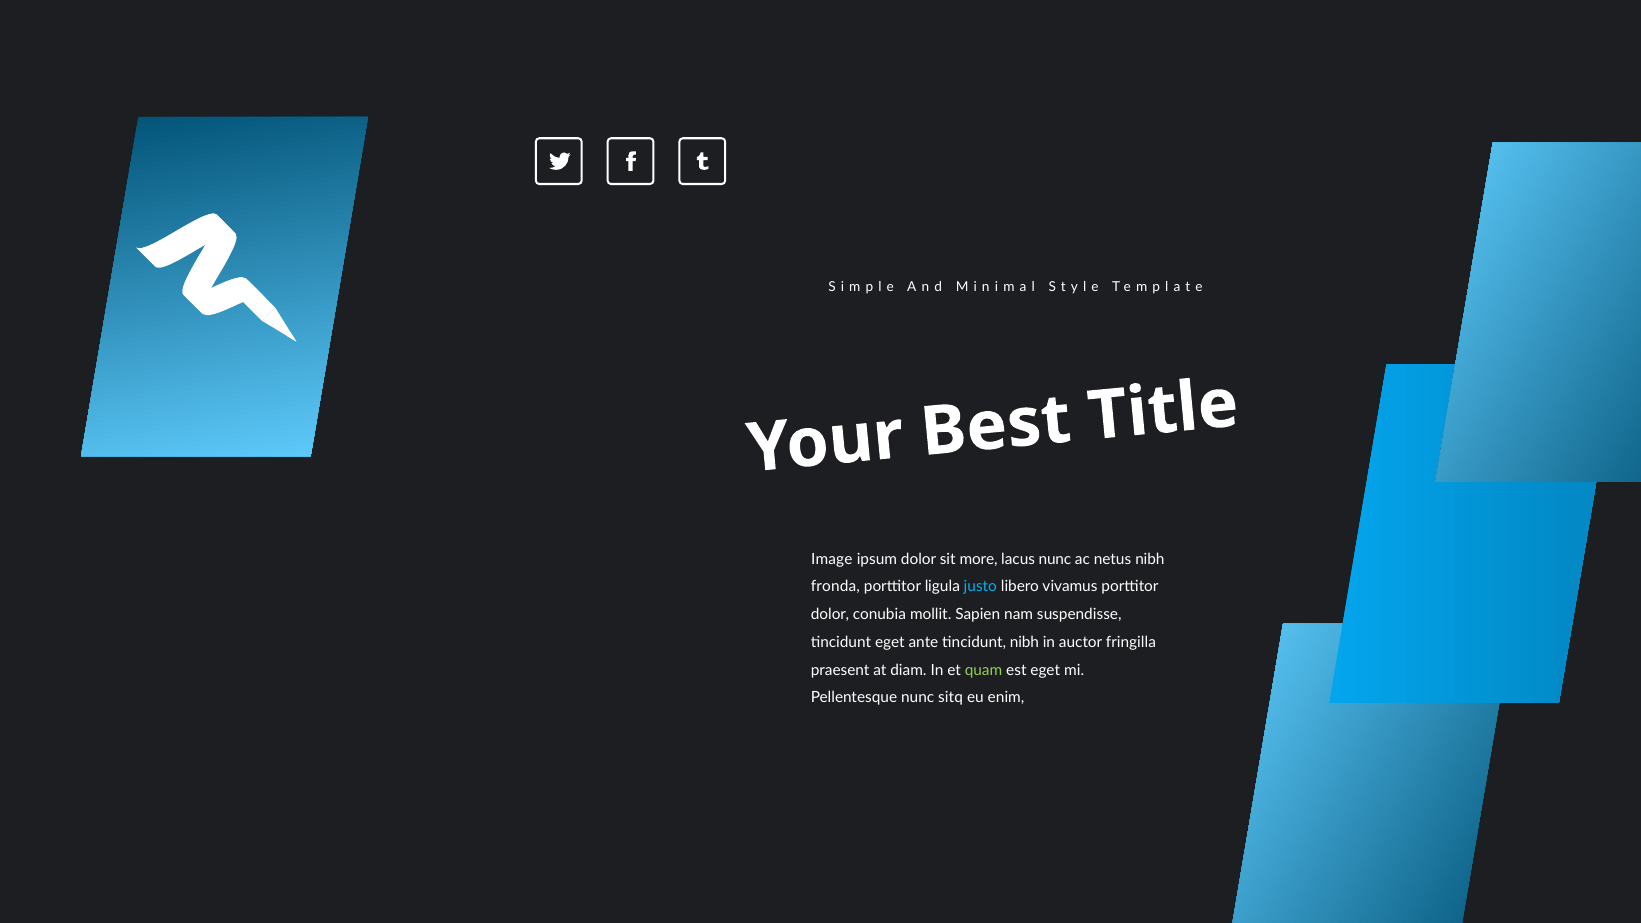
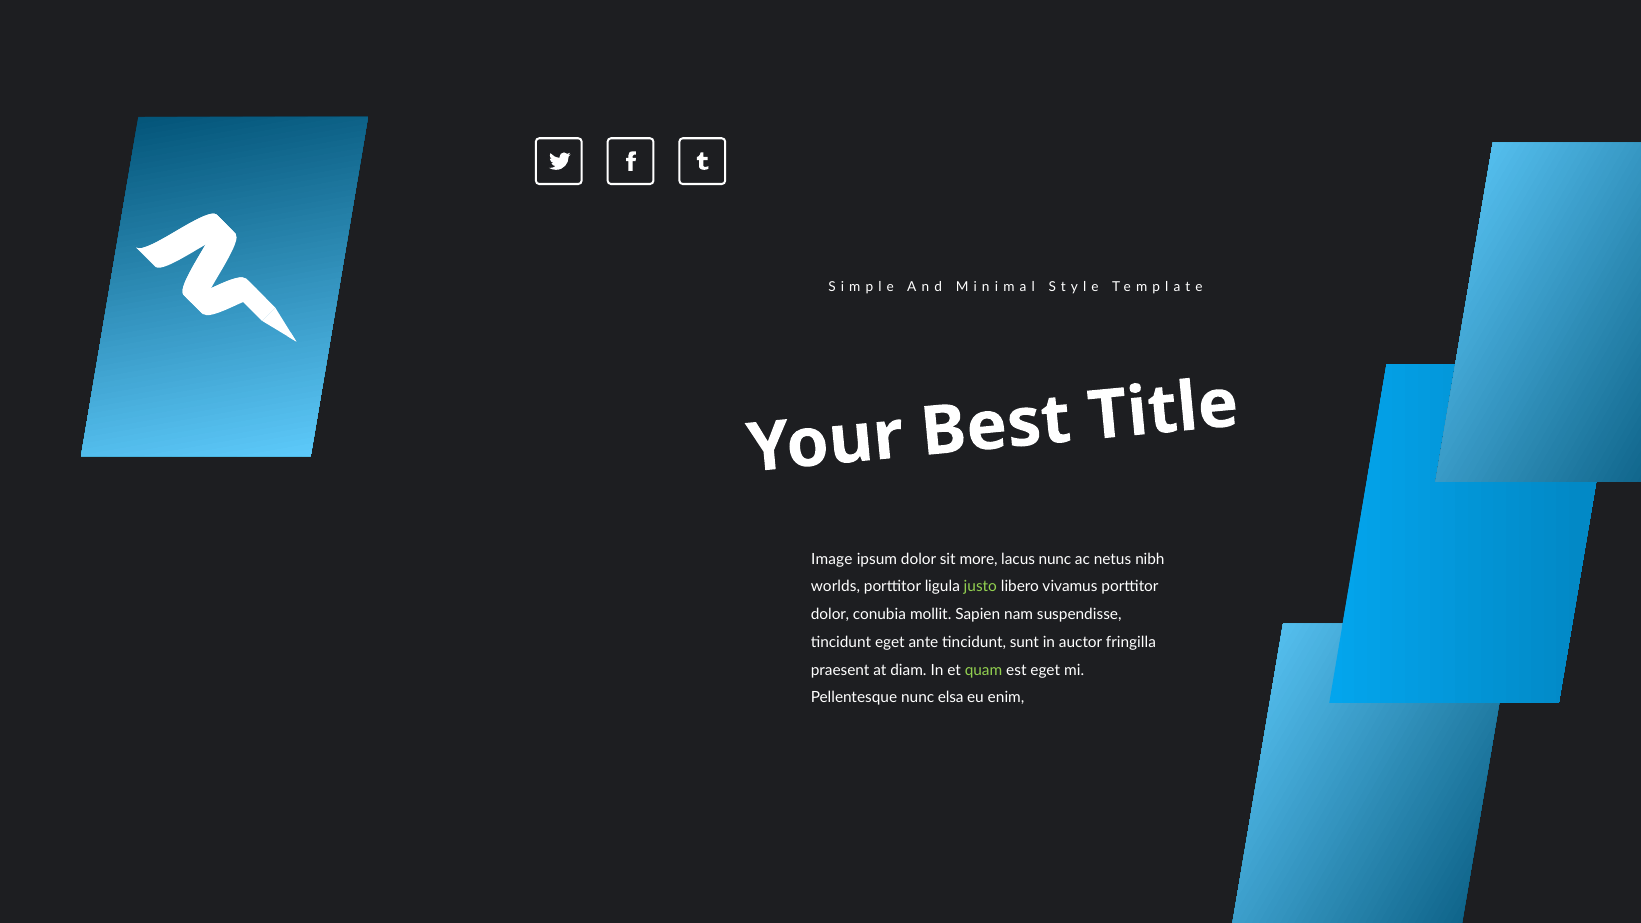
fronda: fronda -> worlds
justo colour: light blue -> light green
tincidunt nibh: nibh -> sunt
sitq: sitq -> elsa
